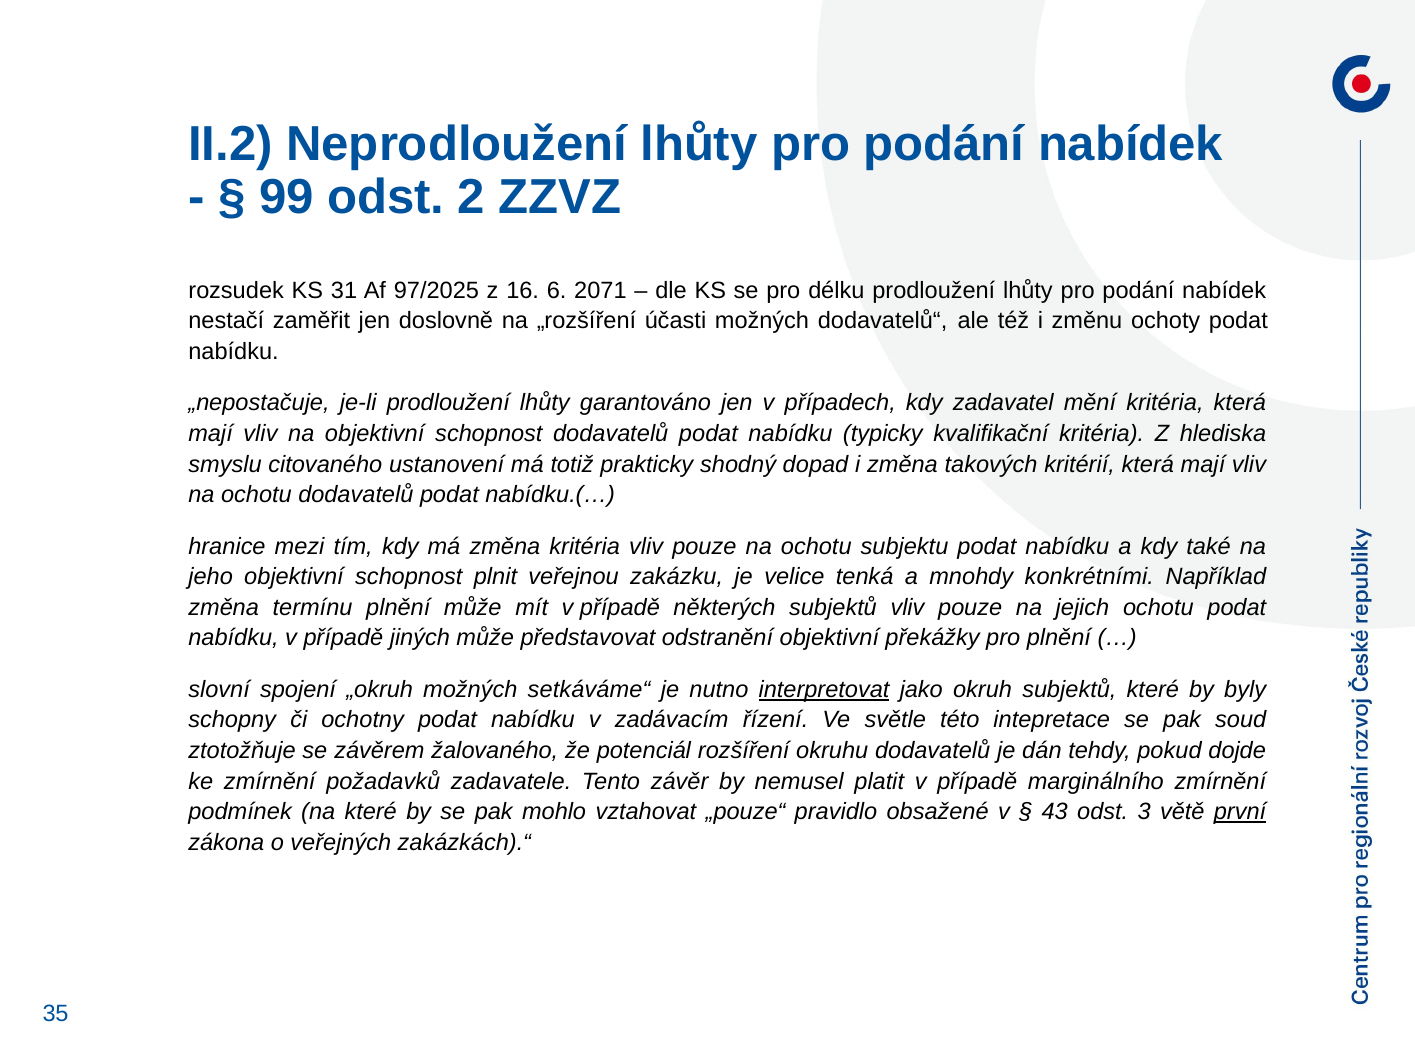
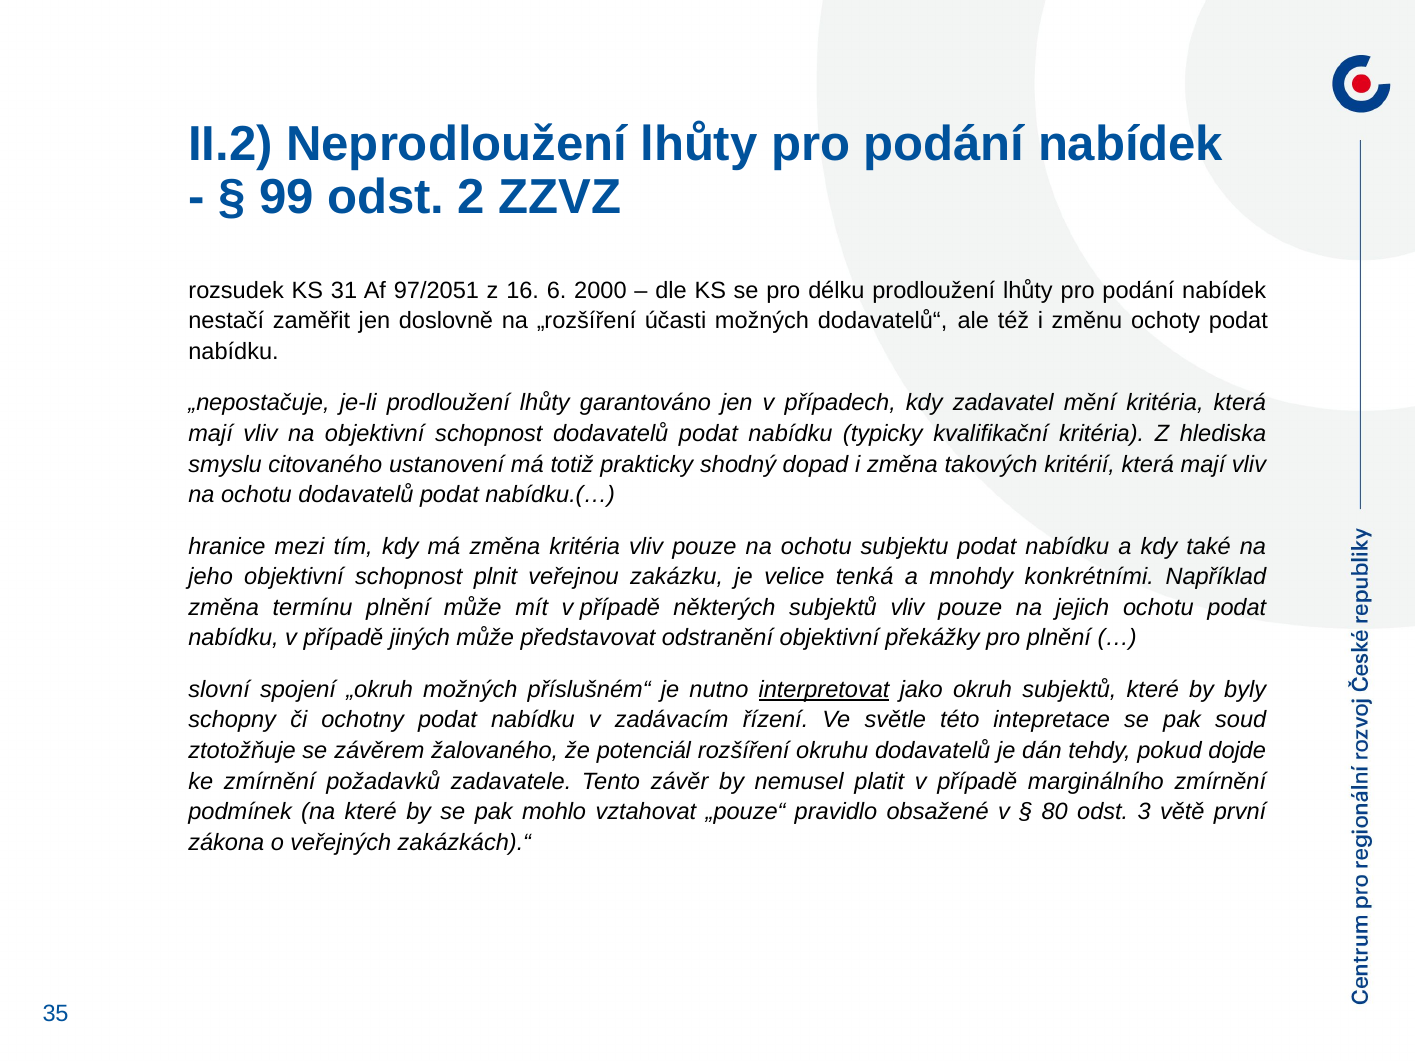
97/2025: 97/2025 -> 97/2051
2071: 2071 -> 2000
setkáváme“: setkáváme“ -> příslušném“
43: 43 -> 80
první underline: present -> none
